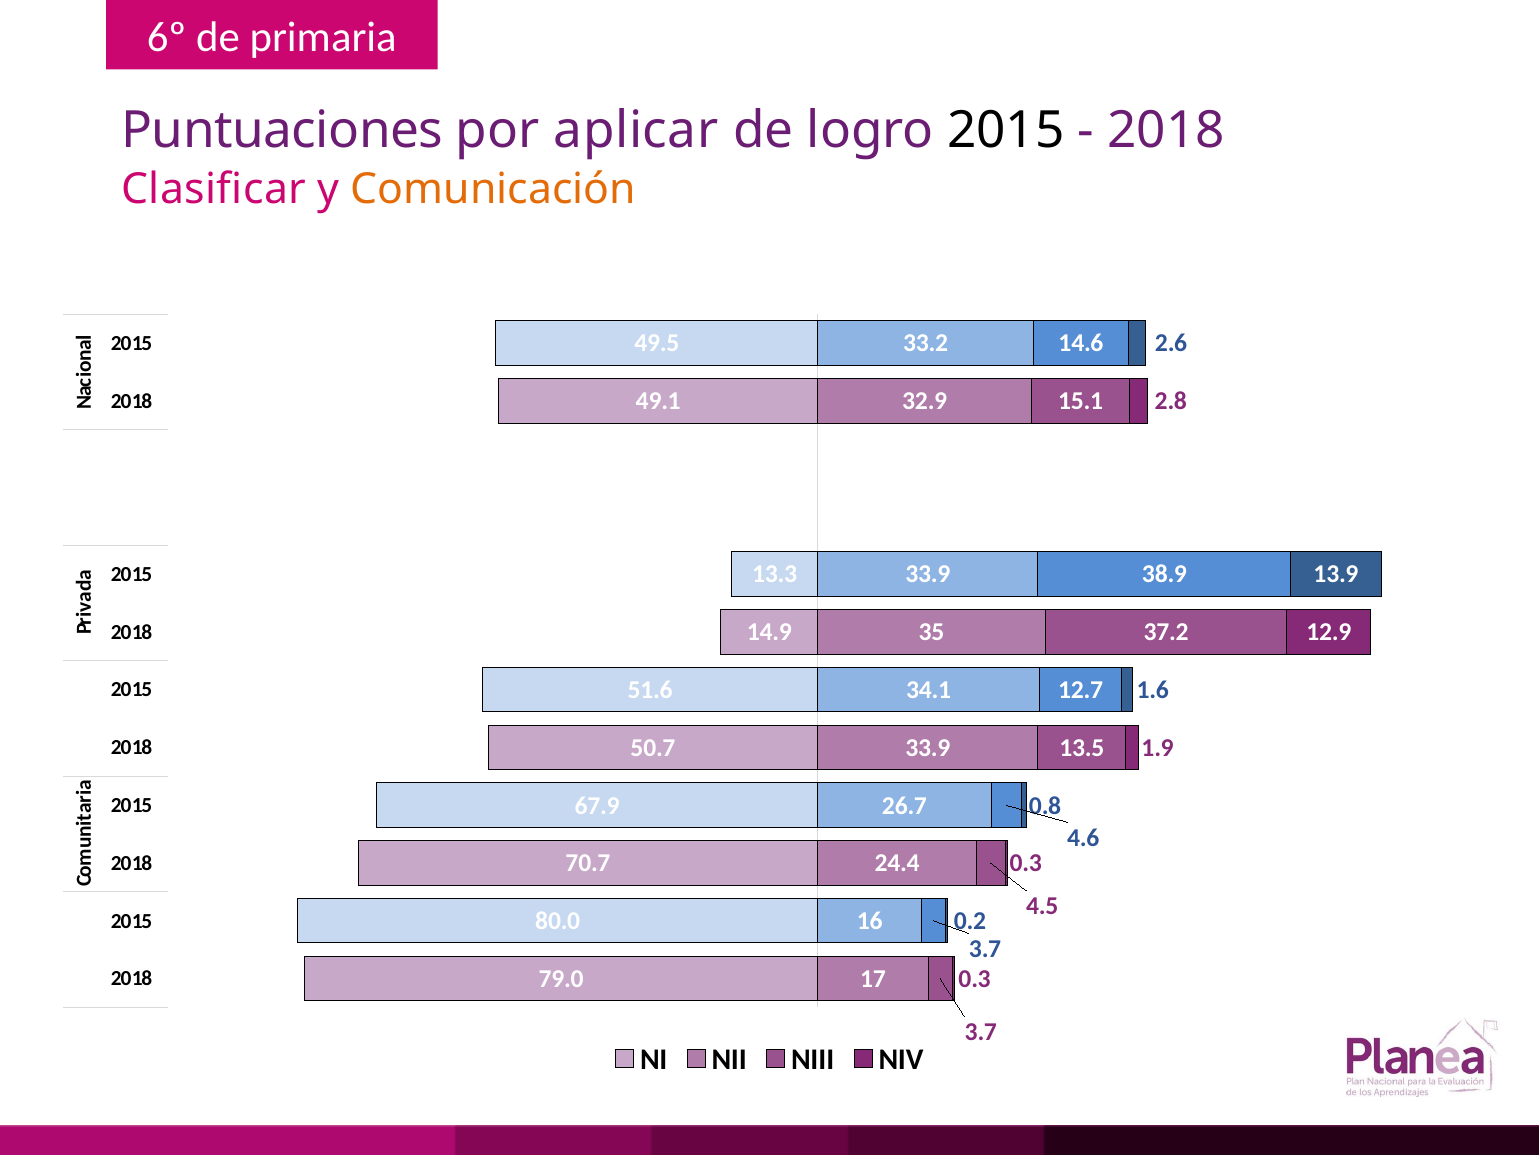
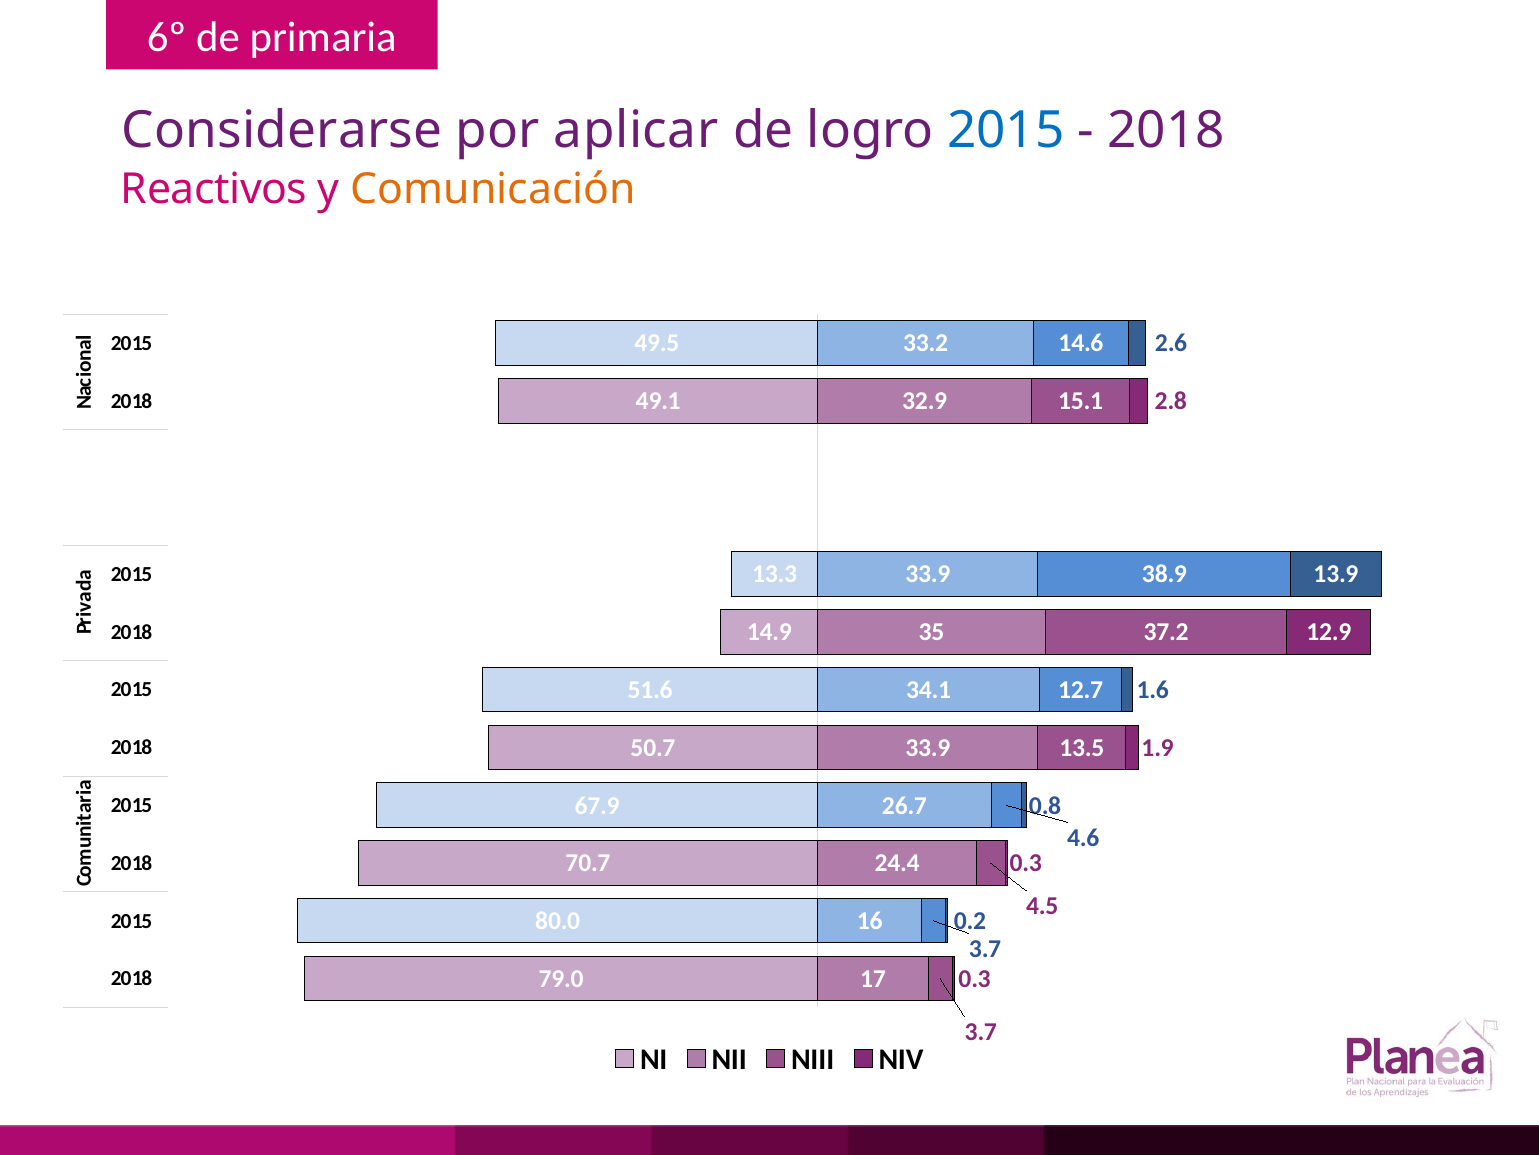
Puntuaciones: Puntuaciones -> Considerarse
2015 at (1006, 130) colour: black -> blue
Clasificar: Clasificar -> Reactivos
